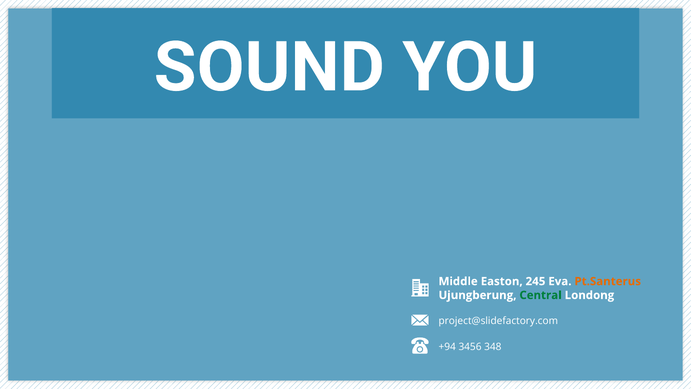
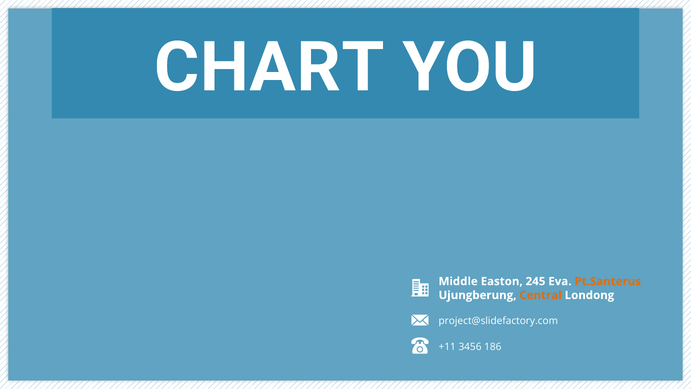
SOUND: SOUND -> CHART
Central colour: green -> orange
+94: +94 -> +11
348: 348 -> 186
